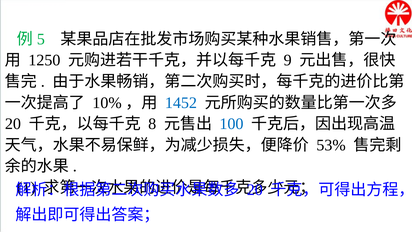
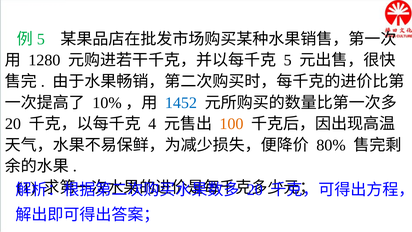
1250: 1250 -> 1280
9 at (288, 60): 9 -> 5
8: 8 -> 4
100 colour: blue -> orange
53%: 53% -> 80%
